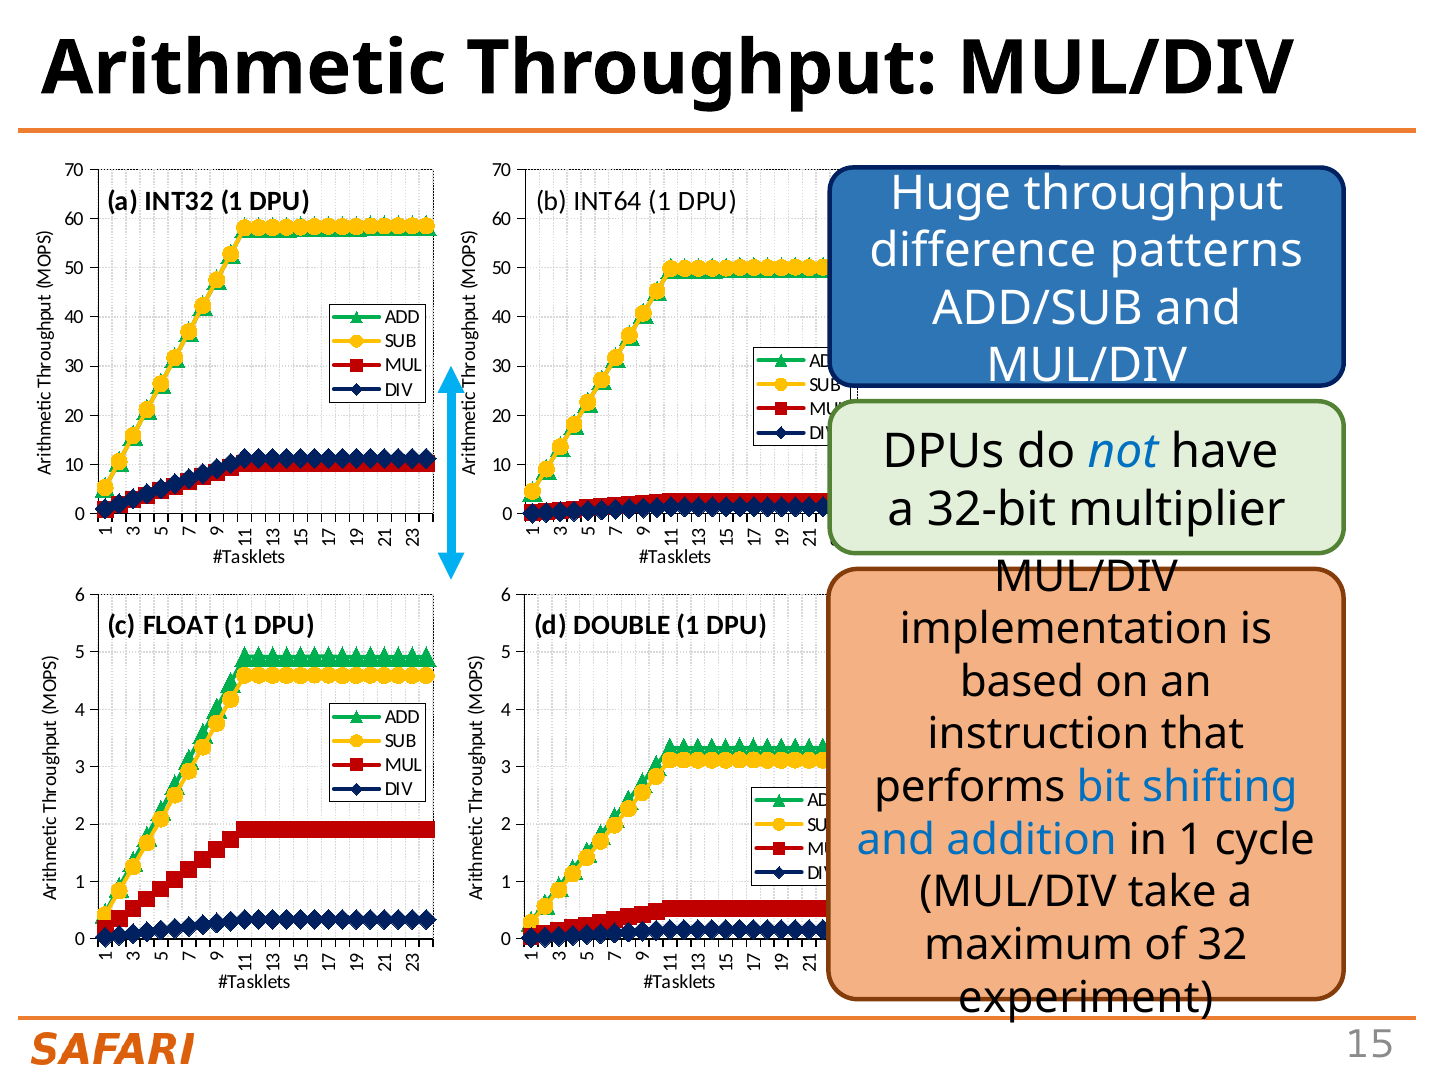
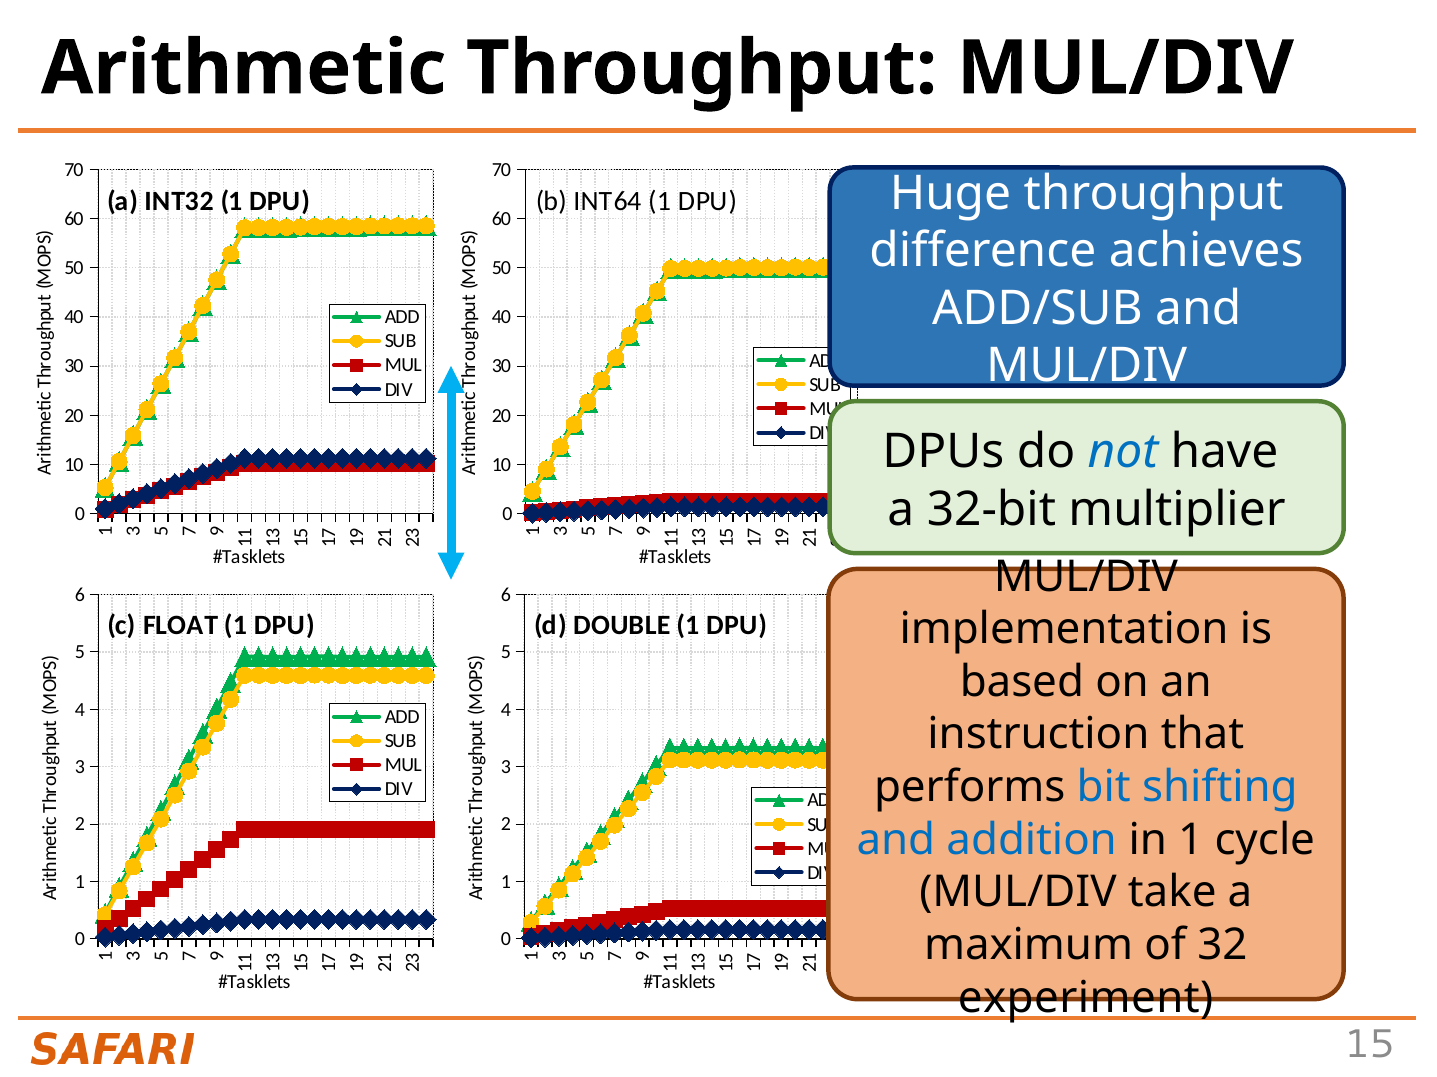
patterns: patterns -> achieves
